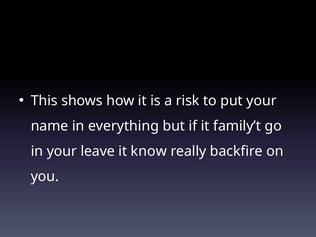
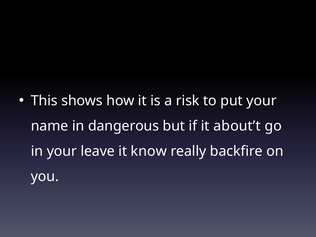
everything: everything -> dangerous
family’t: family’t -> about’t
